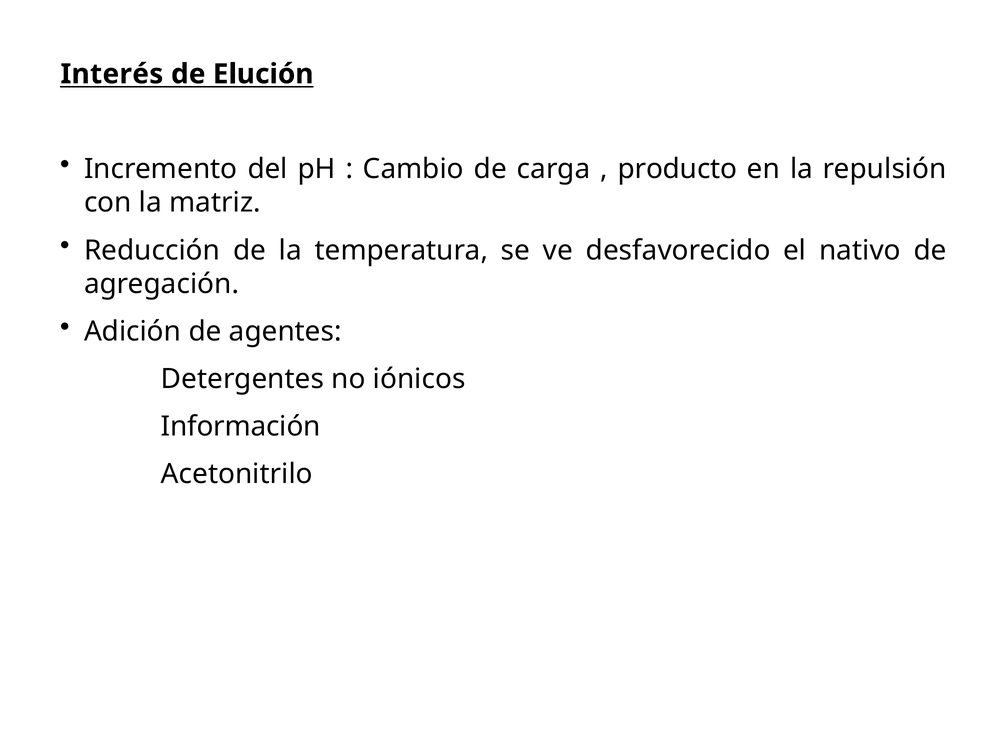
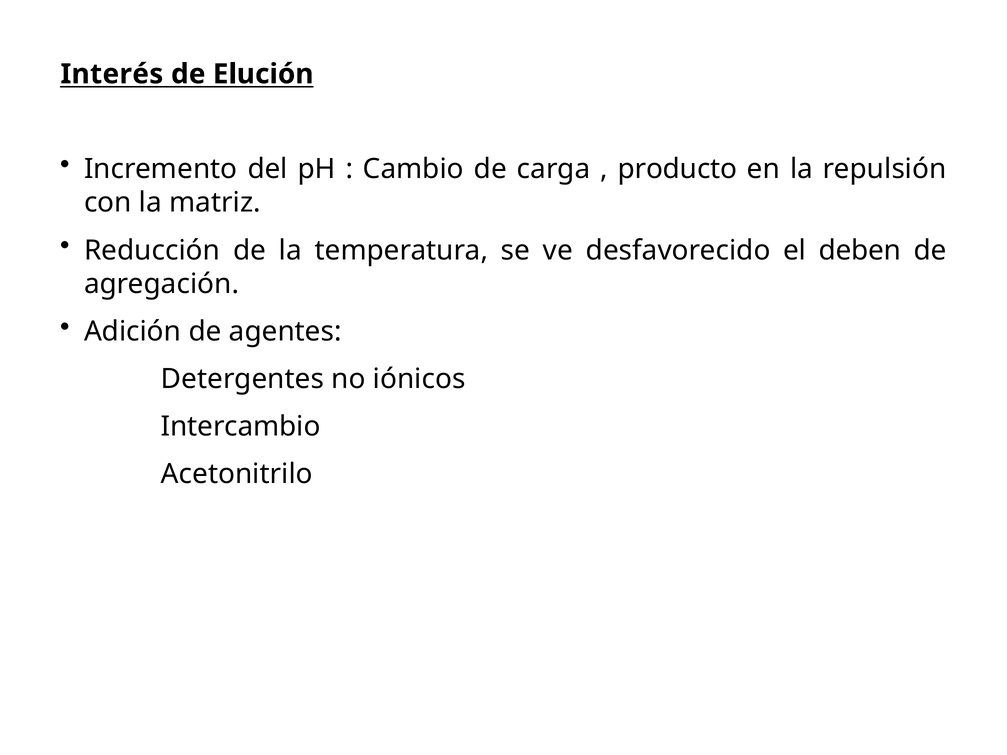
nativo: nativo -> deben
Información: Información -> Intercambio
